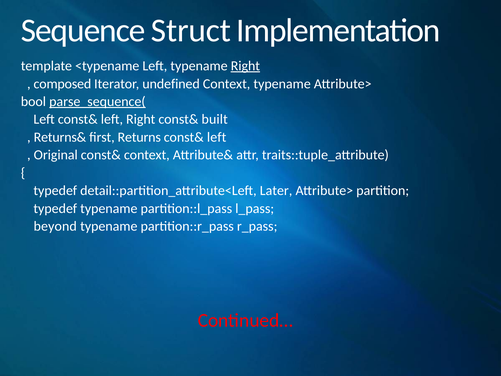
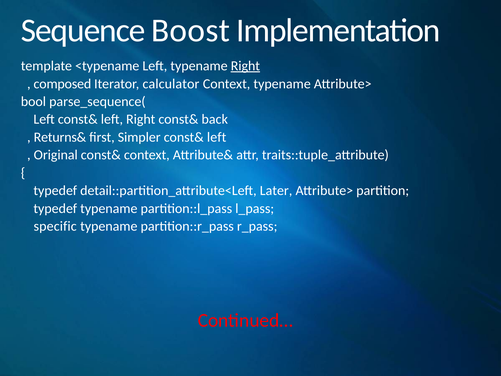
Struct: Struct -> Boost
undefined: undefined -> calculator
parse_sequence( underline: present -> none
built: built -> back
Returns: Returns -> Simpler
beyond: beyond -> specific
